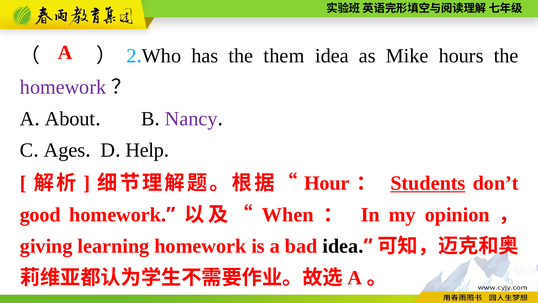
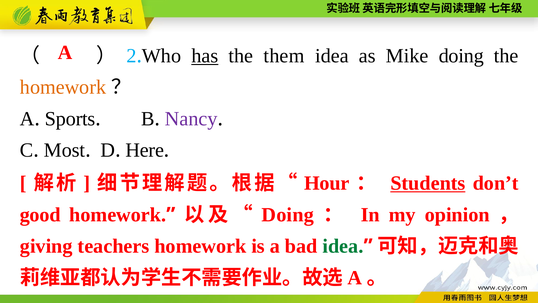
has underline: none -> present
Mike hours: hours -> doing
homework at (63, 87) colour: purple -> orange
About: About -> Sports
Ages: Ages -> Most
Help: Help -> Here
When at (288, 214): When -> Doing
learning: learning -> teachers
idea at (343, 246) colour: black -> green
